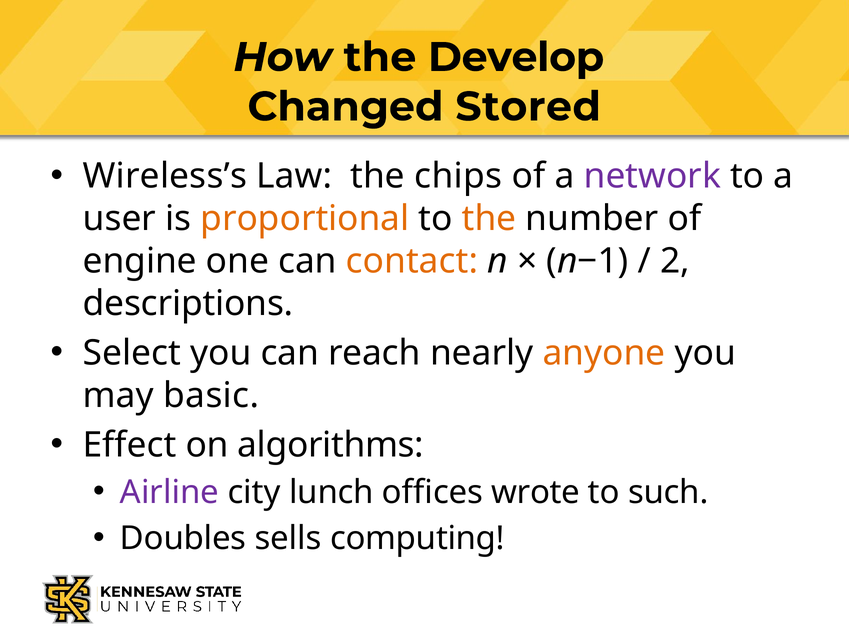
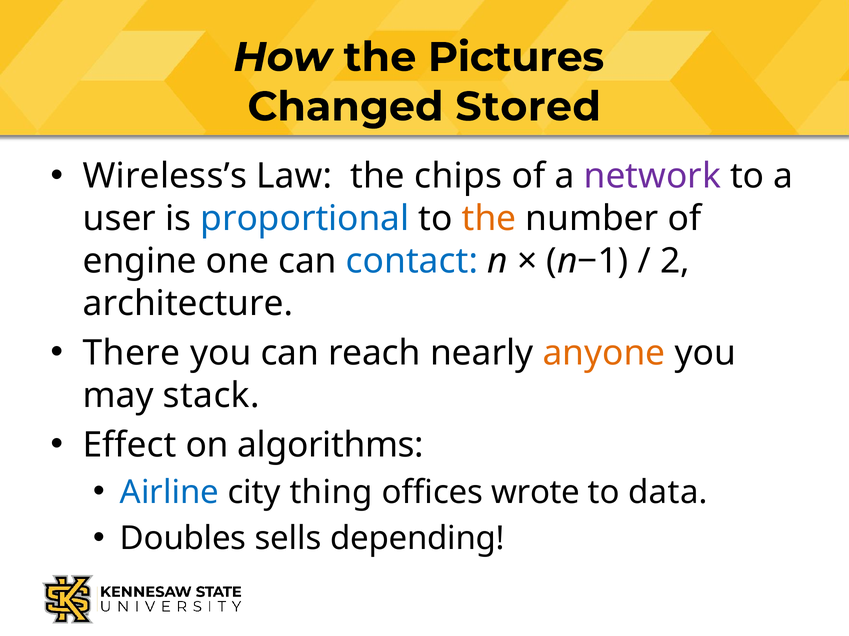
Develop: Develop -> Pictures
proportional colour: orange -> blue
contact colour: orange -> blue
descriptions: descriptions -> architecture
Select: Select -> There
basic: basic -> stack
Airline colour: purple -> blue
lunch: lunch -> thing
such: such -> data
computing: computing -> depending
